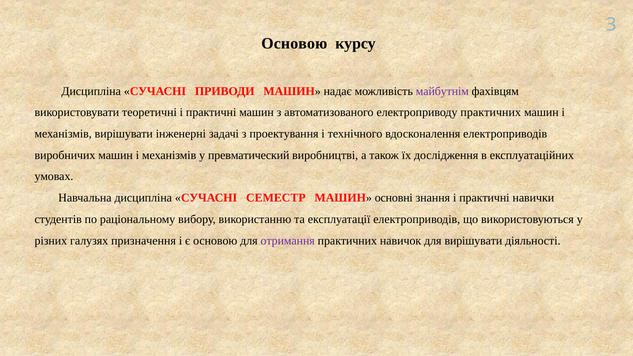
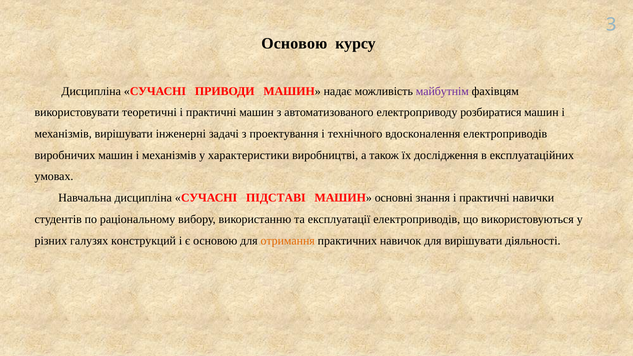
електроприводу практичних: практичних -> розбиратися
превматический: превматический -> характеристики
СЕМЕСТР: СЕМЕСТР -> ПІДСТАВІ
призначення: призначення -> конструкций
отримання colour: purple -> orange
